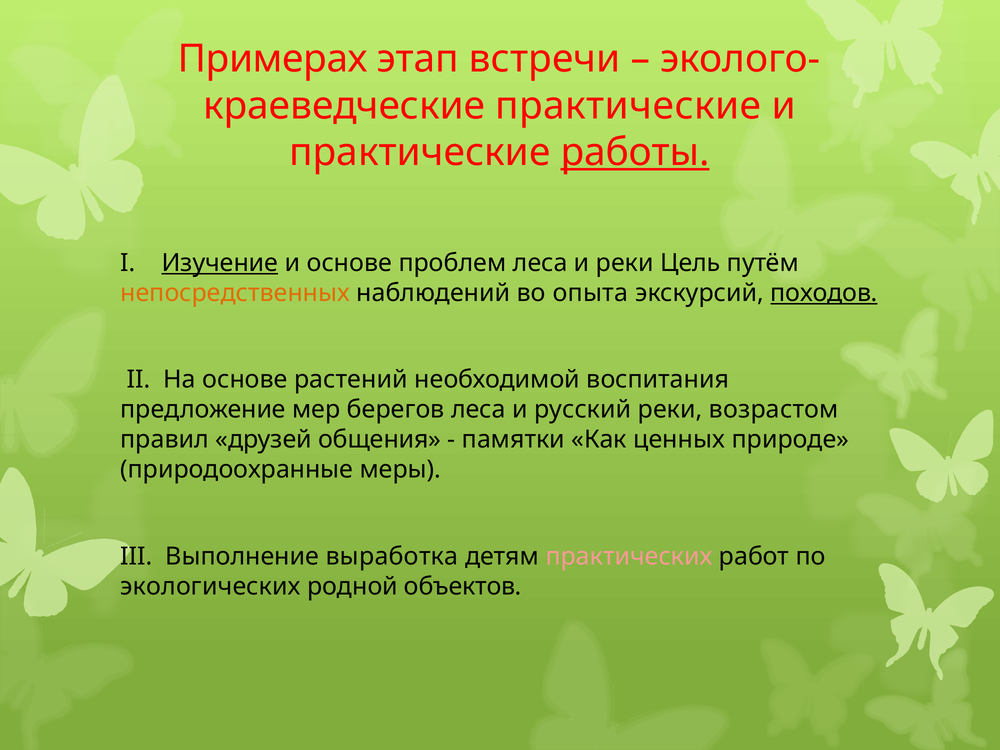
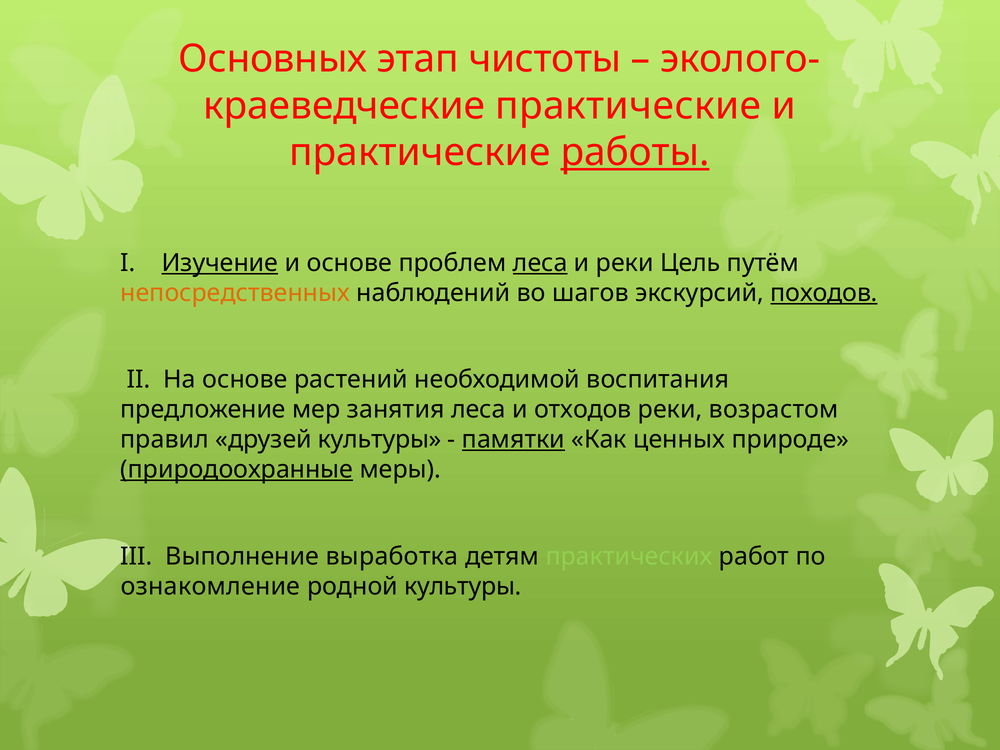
Примерах: Примерах -> Основных
встречи: встречи -> чистоты
леса at (540, 263) underline: none -> present
опыта: опыта -> шагов
берегов: берегов -> занятия
русский: русский -> отходов
друзей общения: общения -> культуры
памятки underline: none -> present
природоохранные underline: none -> present
практических colour: pink -> light green
экологических: экологических -> ознакомление
родной объектов: объектов -> культуры
